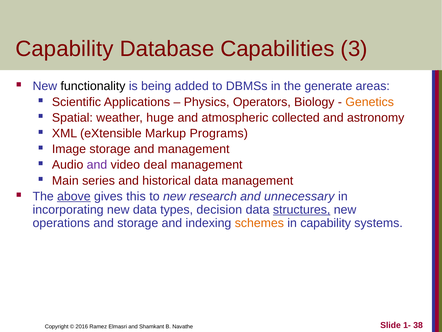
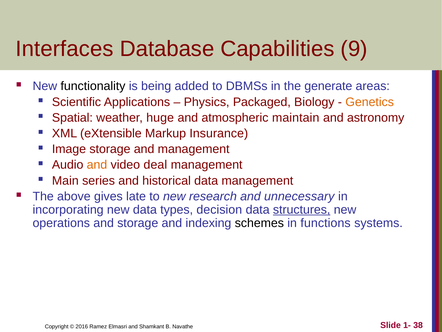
Capability at (64, 49): Capability -> Interfaces
3: 3 -> 9
Operators: Operators -> Packaged
collected: collected -> maintain
Programs: Programs -> Insurance
and at (97, 165) colour: purple -> orange
above underline: present -> none
this: this -> late
schemes colour: orange -> black
in capability: capability -> functions
